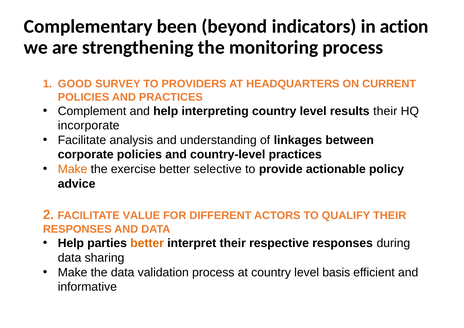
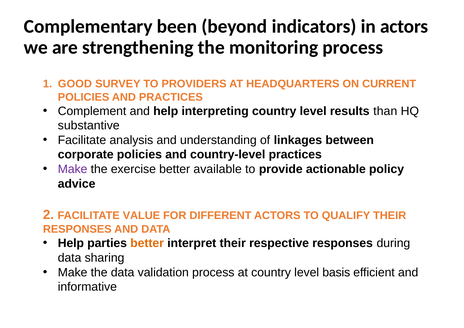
in action: action -> actors
results their: their -> than
incorporate: incorporate -> substantive
Make at (73, 169) colour: orange -> purple
selective: selective -> available
